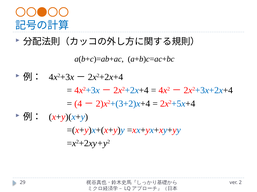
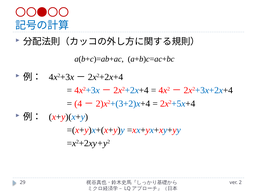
〇〇●〇〇 colour: orange -> red
